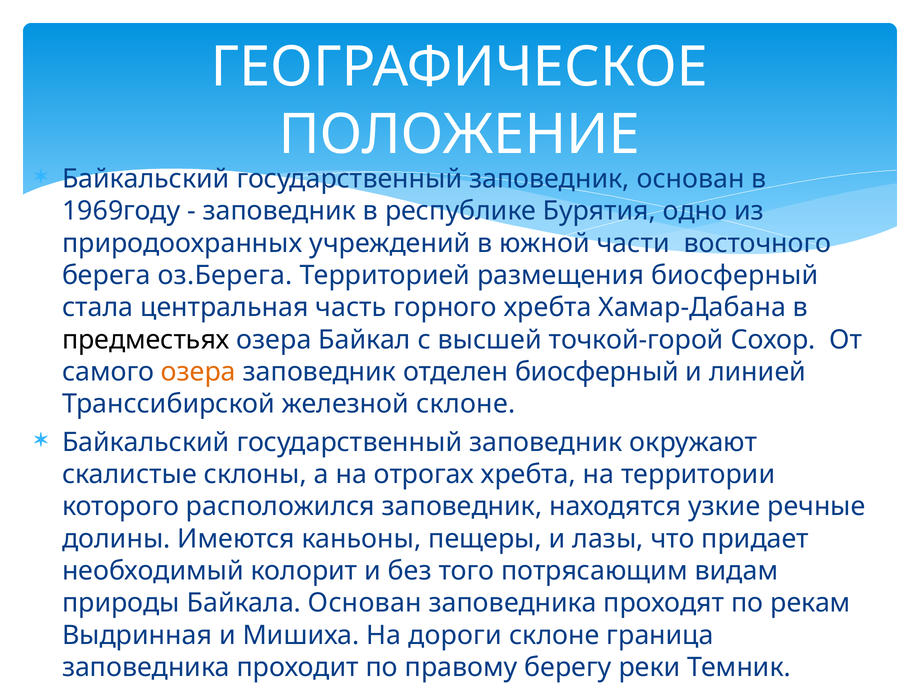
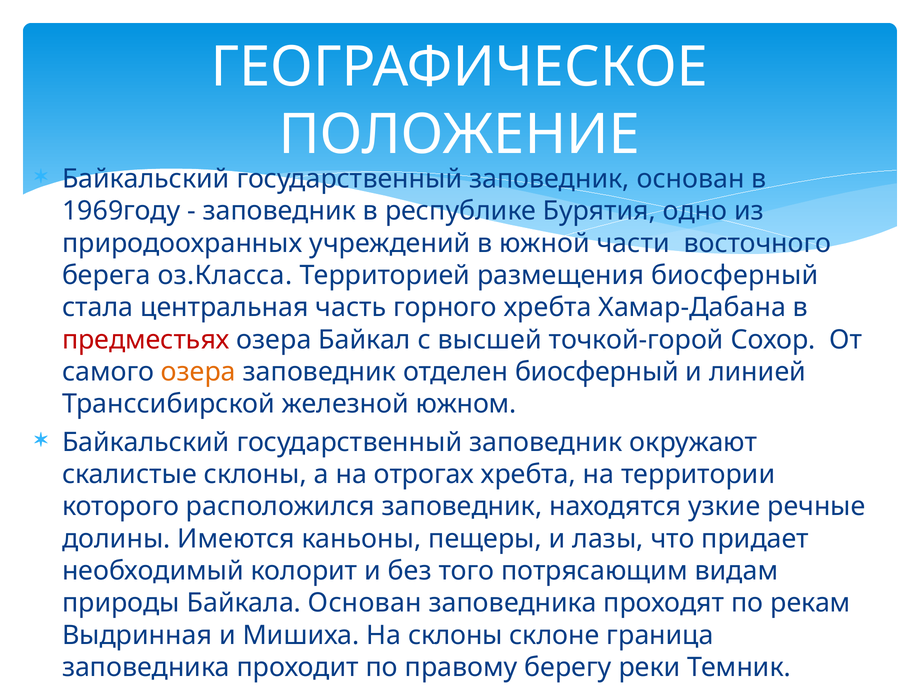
оз.Берега: оз.Берега -> оз.Класса
предместьях colour: black -> red
железной склоне: склоне -> южном
На дороги: дороги -> склоны
